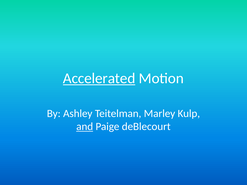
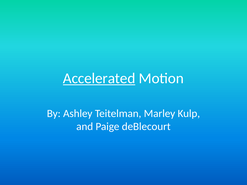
and underline: present -> none
